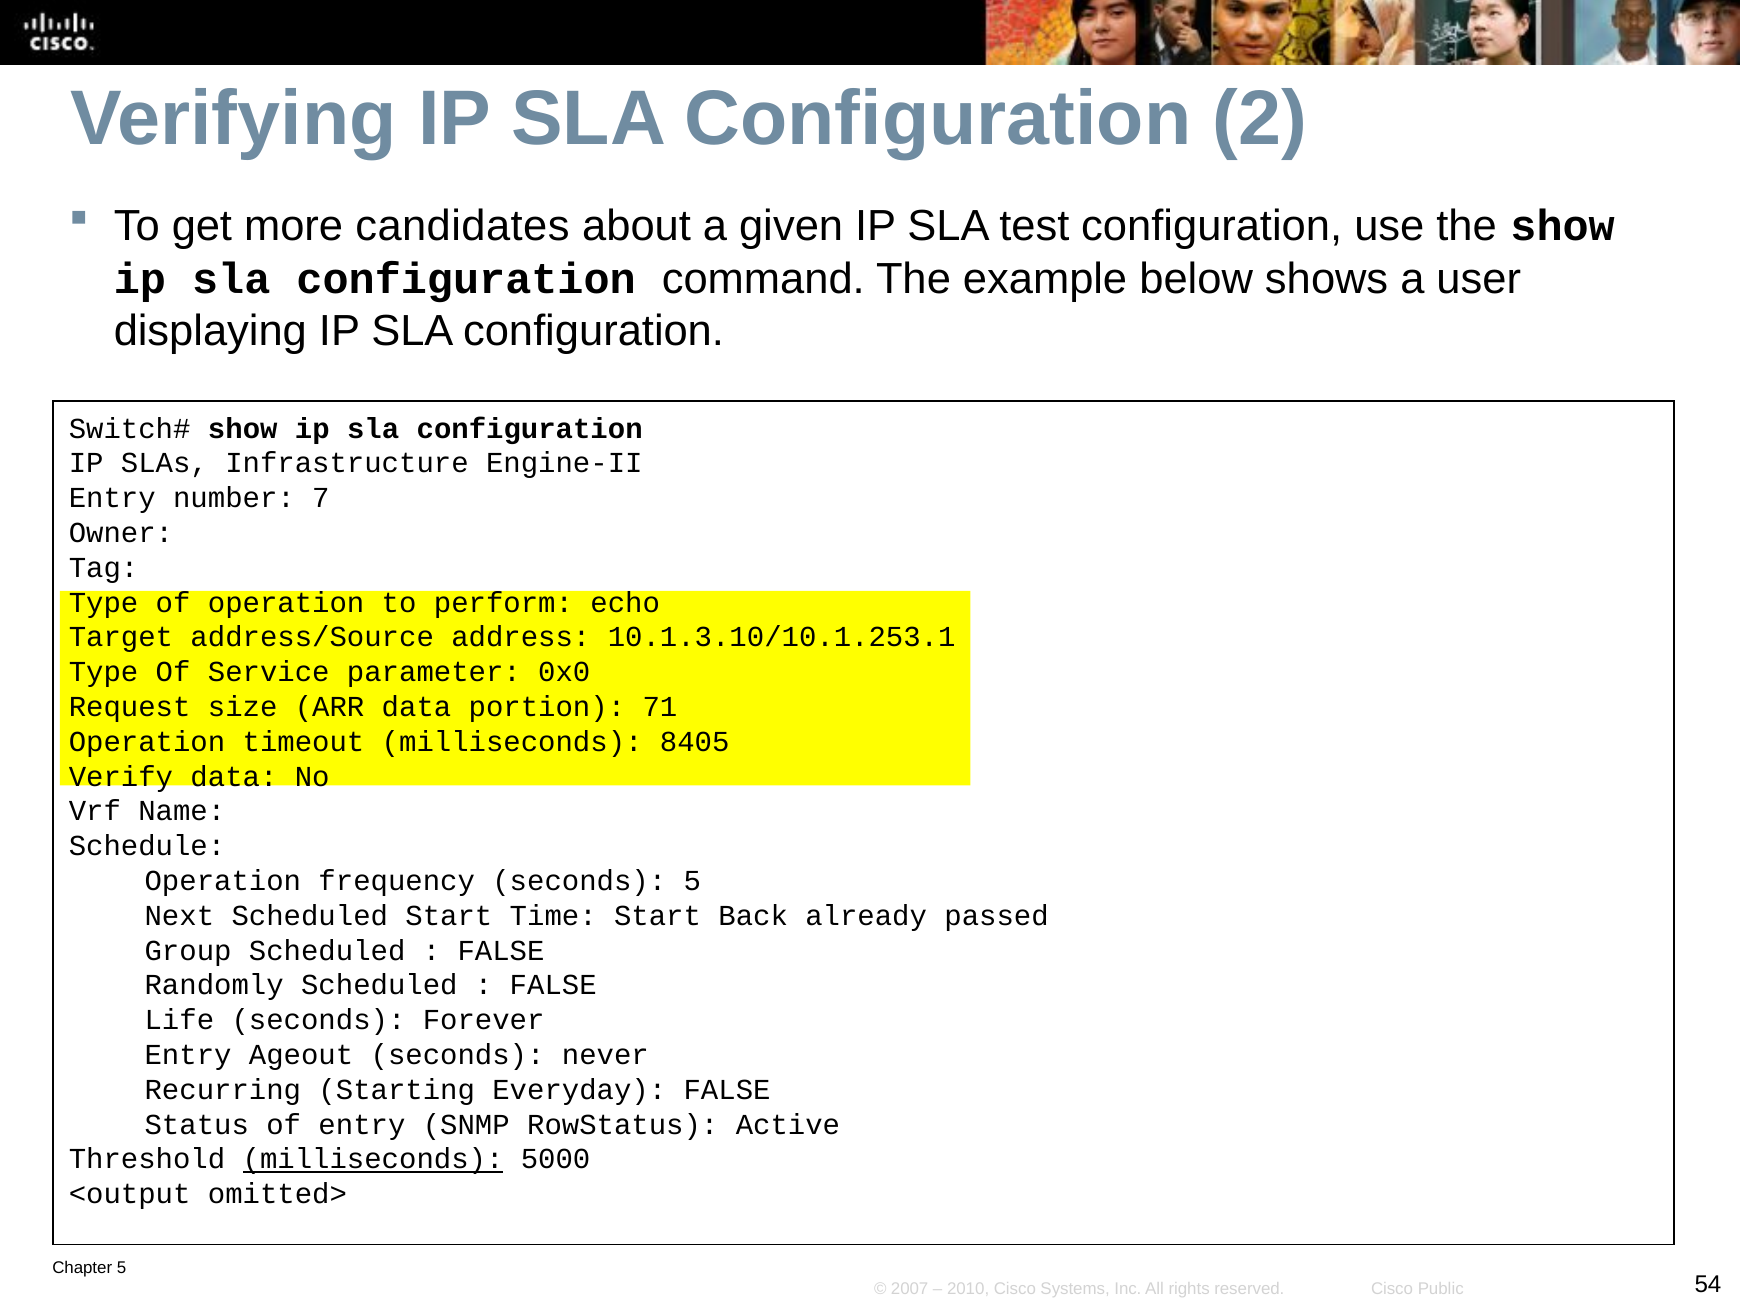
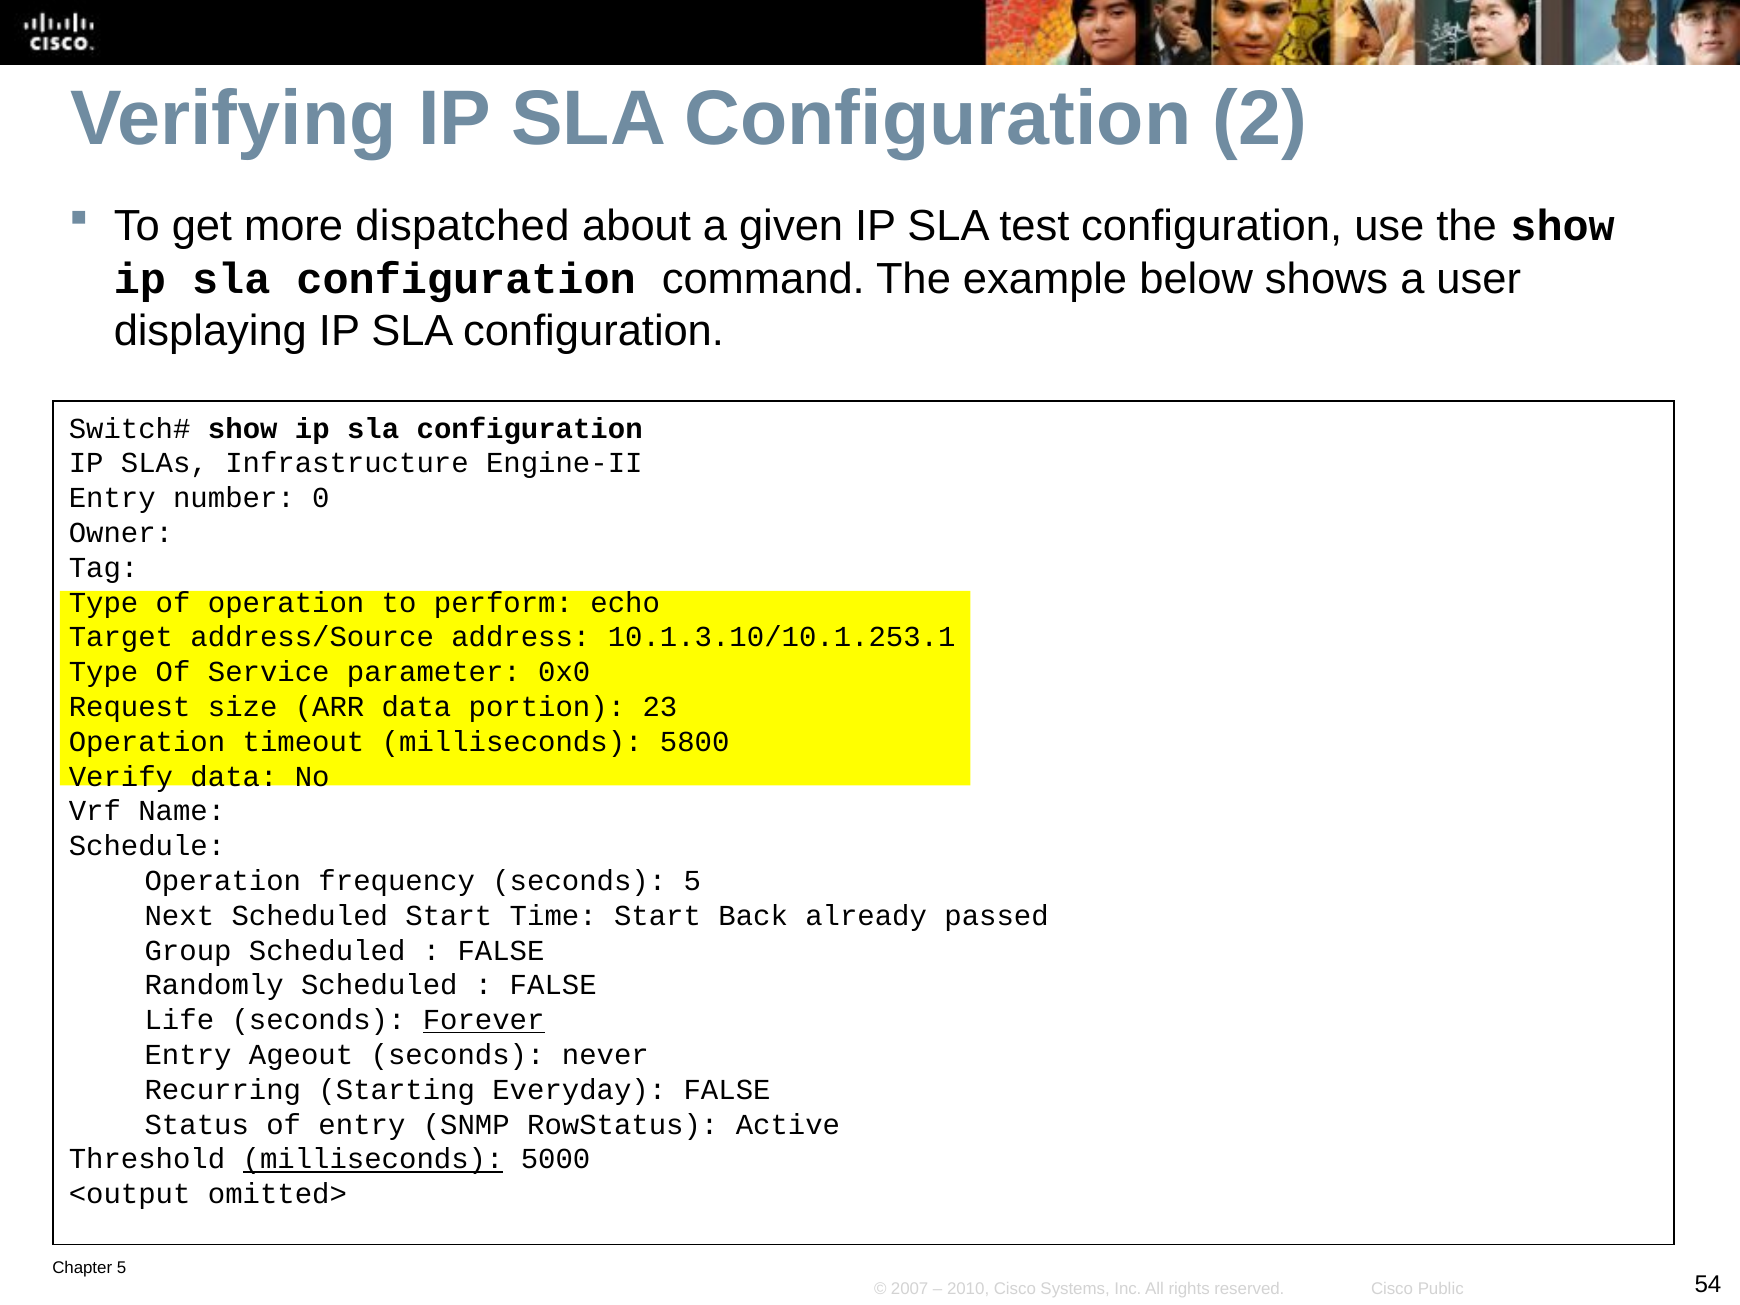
candidates: candidates -> dispatched
7: 7 -> 0
71: 71 -> 23
8405: 8405 -> 5800
Forever underline: none -> present
